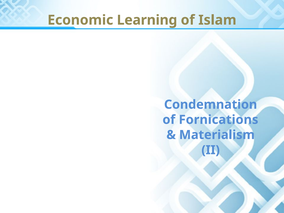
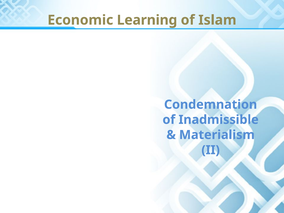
Fornications: Fornications -> Inadmissible
